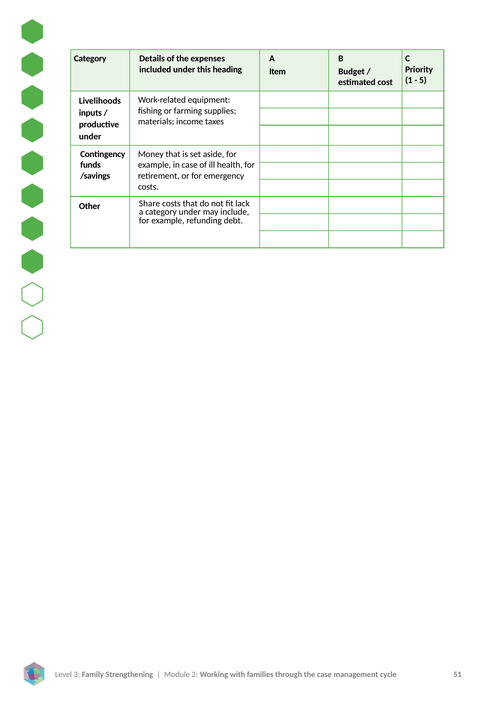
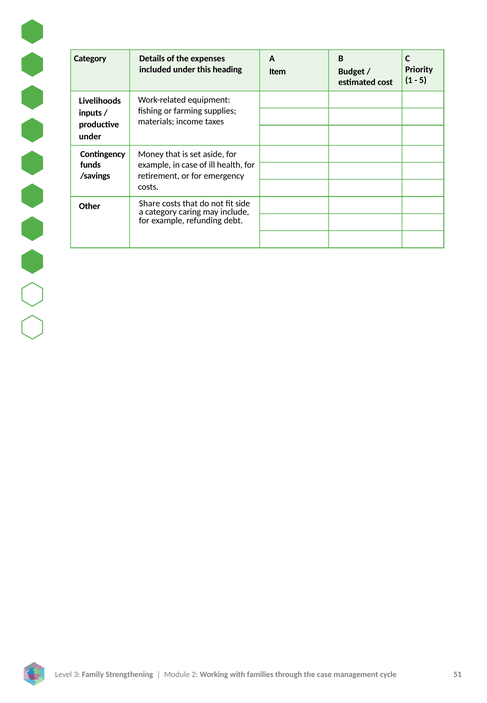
lack: lack -> side
category under: under -> caring
